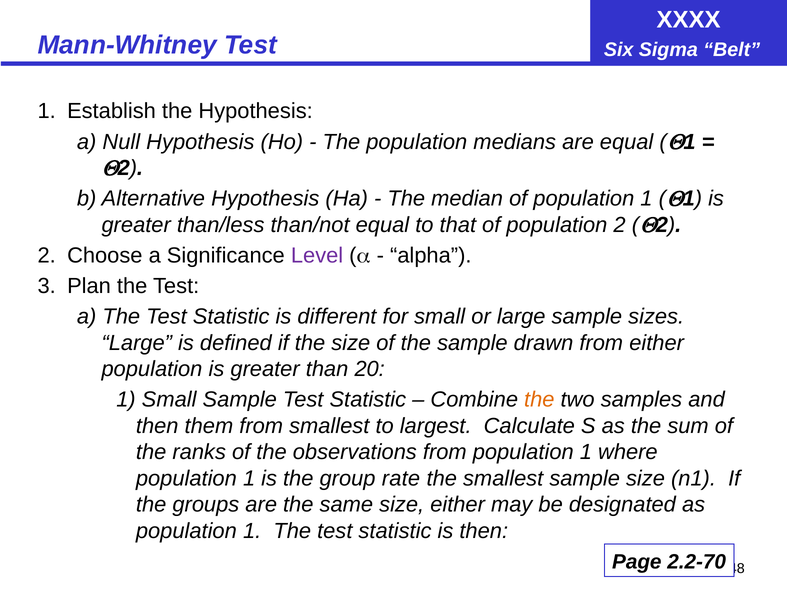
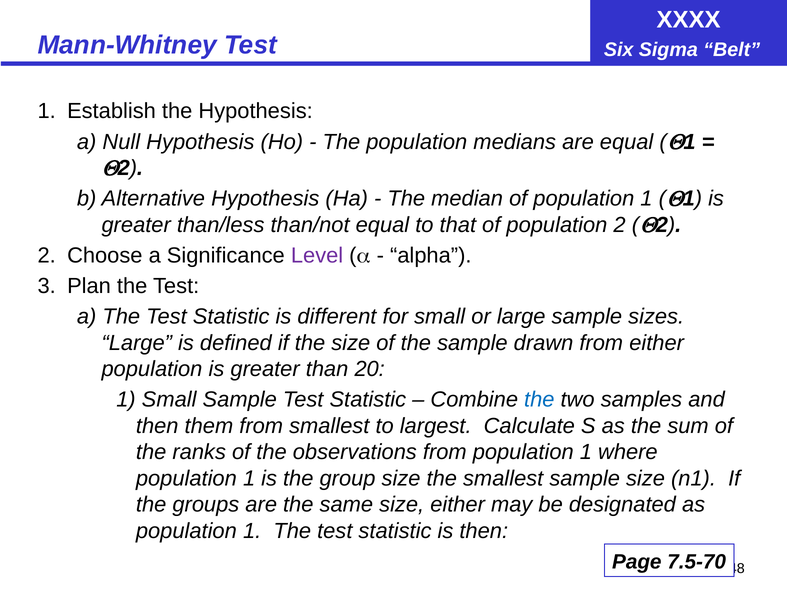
the at (539, 400) colour: orange -> blue
group rate: rate -> size
2.2-70: 2.2-70 -> 7.5-70
